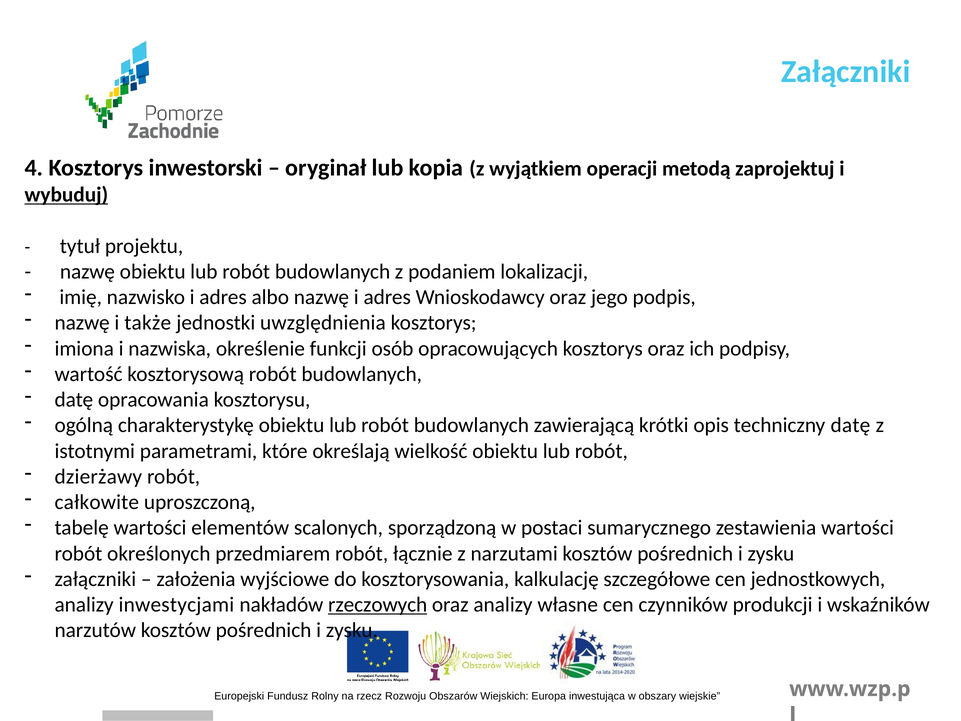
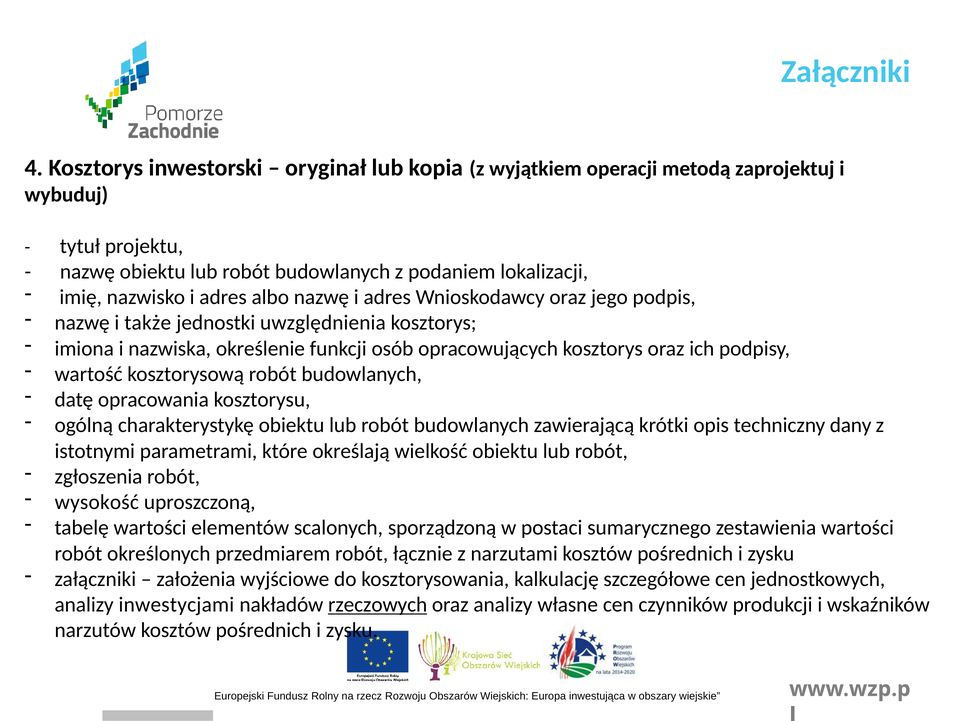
wybuduj underline: present -> none
techniczny datę: datę -> dany
dzierżawy: dzierżawy -> zgłoszenia
całkowite: całkowite -> wysokość
